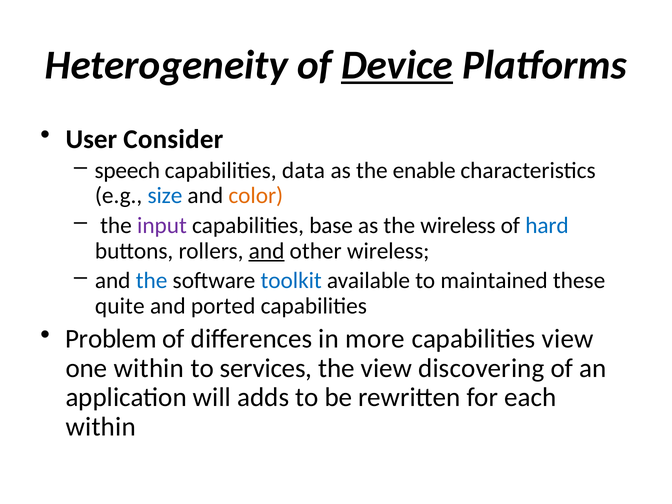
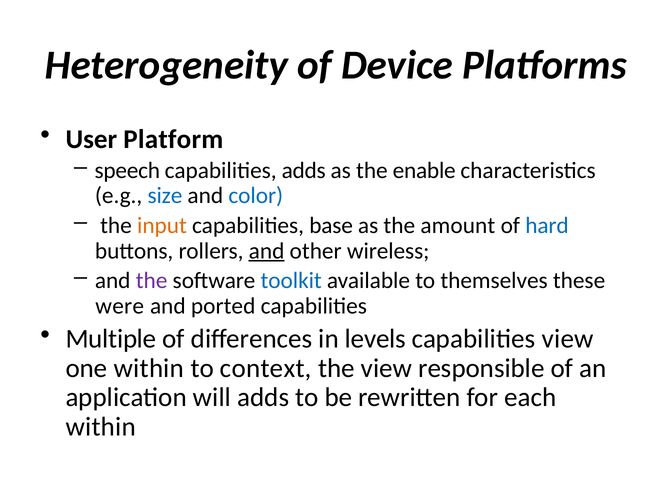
Device underline: present -> none
Consider: Consider -> Platform
capabilities data: data -> adds
color colour: orange -> blue
input colour: purple -> orange
the wireless: wireless -> amount
the at (152, 281) colour: blue -> purple
maintained: maintained -> themselves
quite: quite -> were
Problem: Problem -> Multiple
more: more -> levels
services: services -> context
discovering: discovering -> responsible
